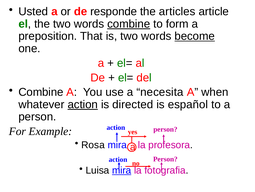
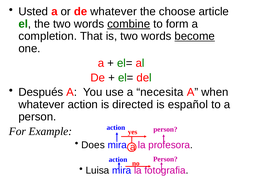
de responde: responde -> whatever
articles: articles -> choose
preposition: preposition -> completion
Combine at (41, 92): Combine -> Después
action at (83, 104) underline: present -> none
Rosa: Rosa -> Does
mira at (122, 170) underline: present -> none
